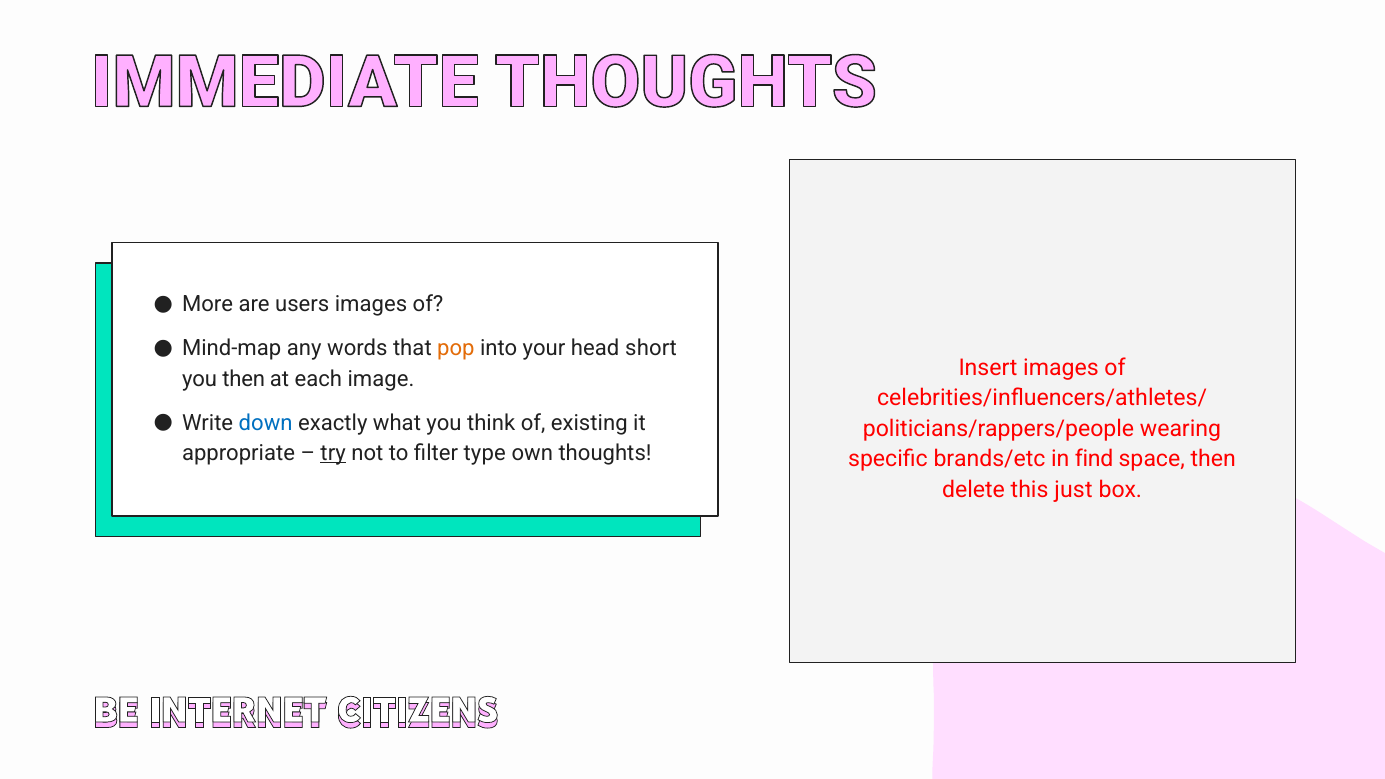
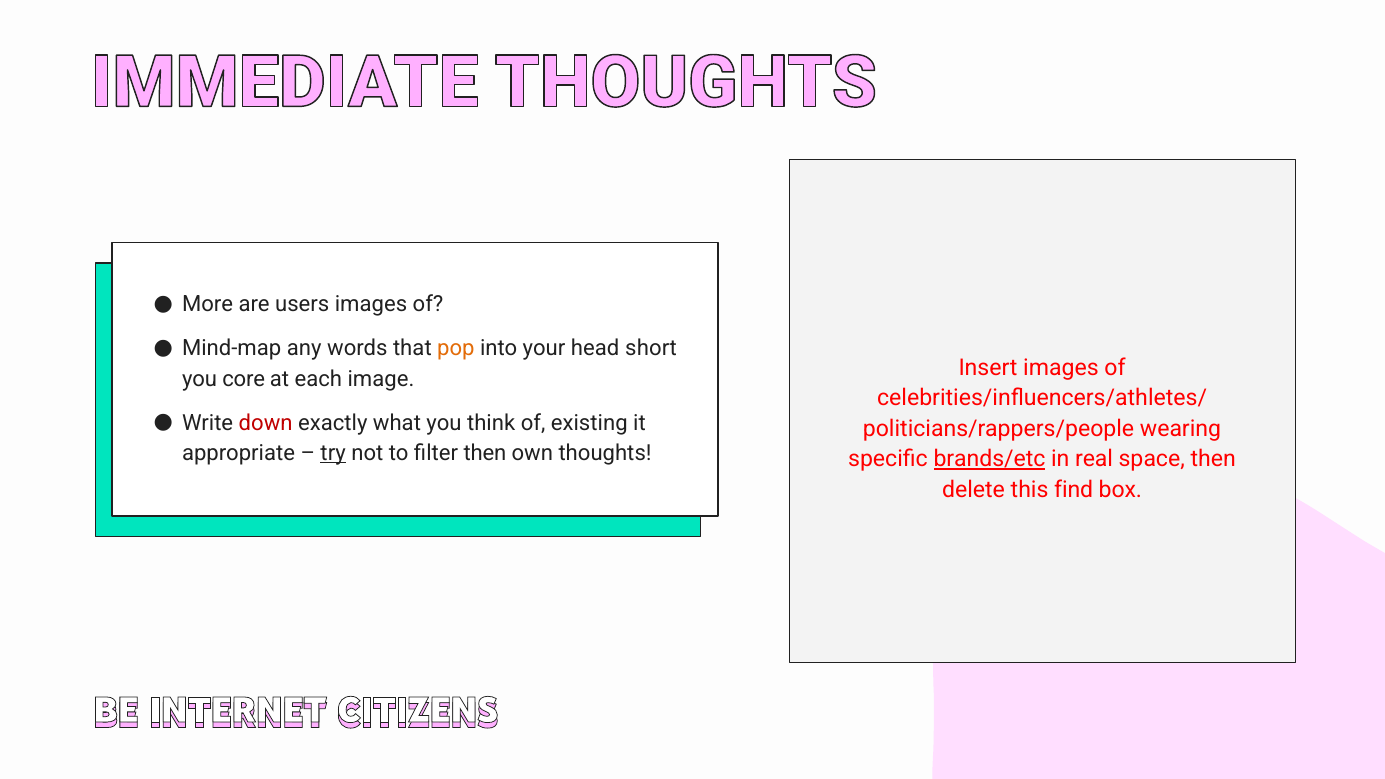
you then: then -> core
down colour: blue -> red
filter type: type -> then
brands/etc underline: none -> present
find: find -> real
just: just -> find
